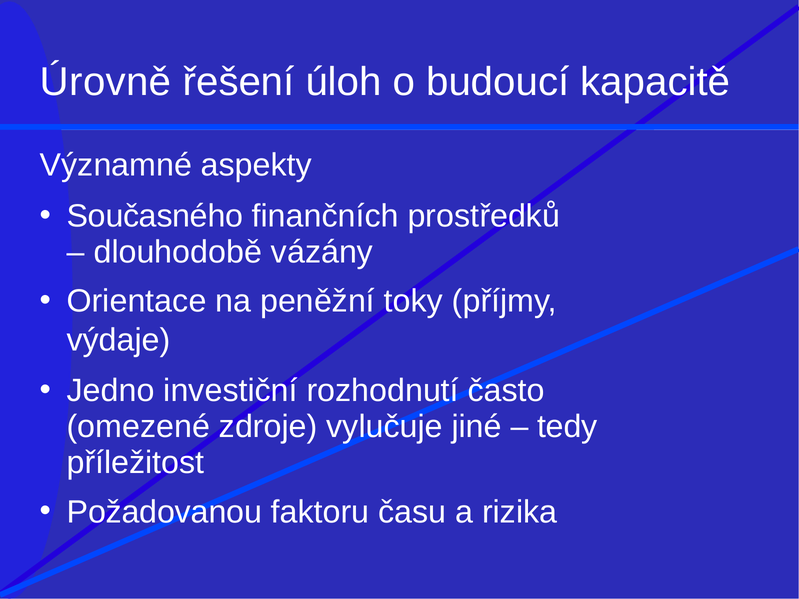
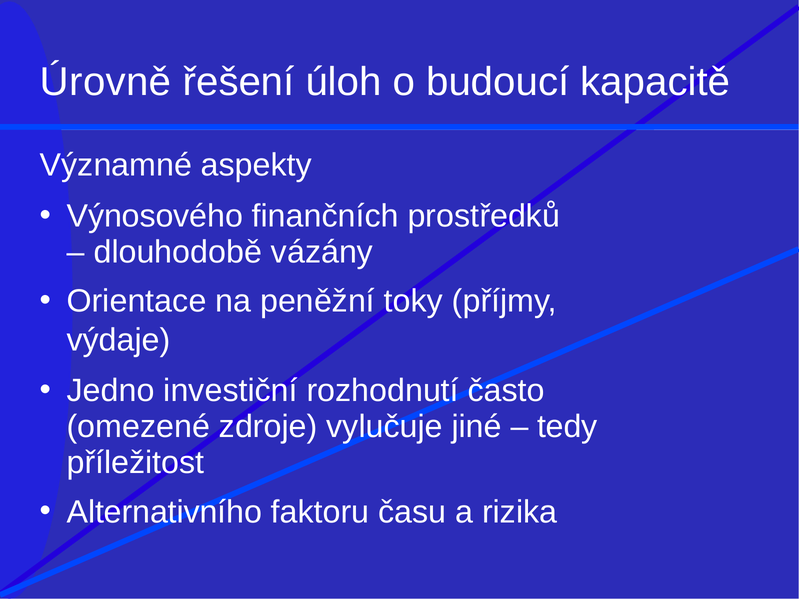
Současného: Současného -> Výnosového
Požadovanou: Požadovanou -> Alternativního
